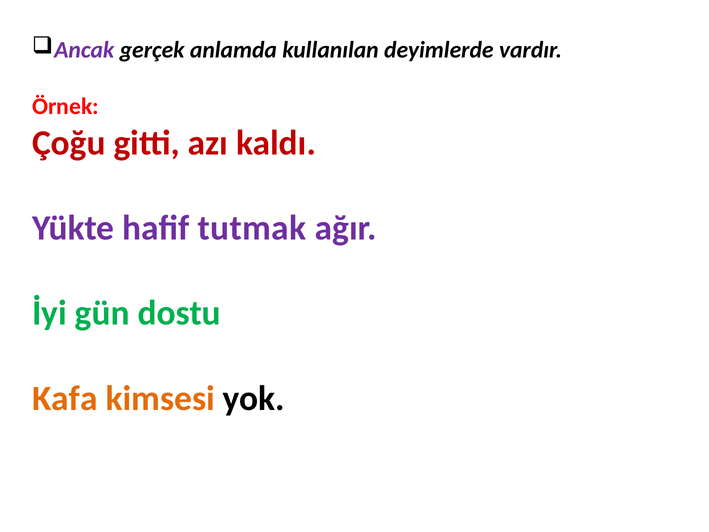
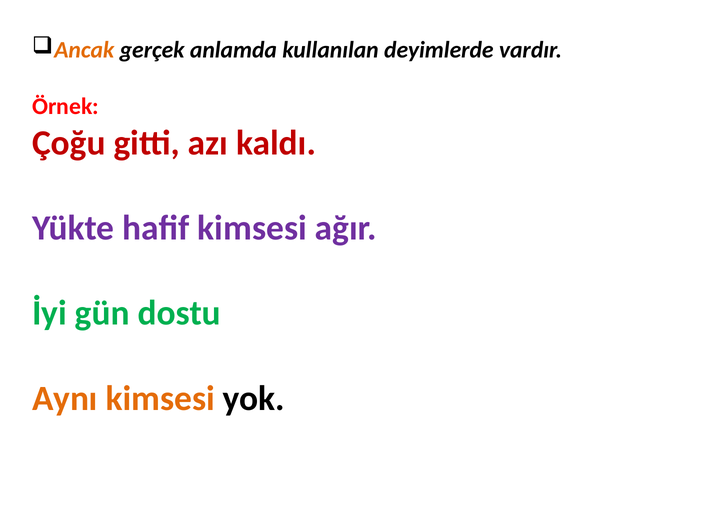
Ancak colour: purple -> orange
hafif tutmak: tutmak -> kimsesi
Kafa: Kafa -> Aynı
